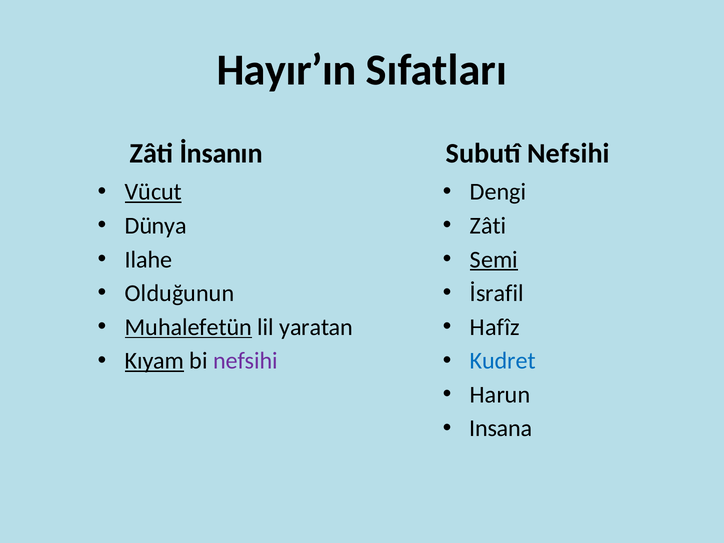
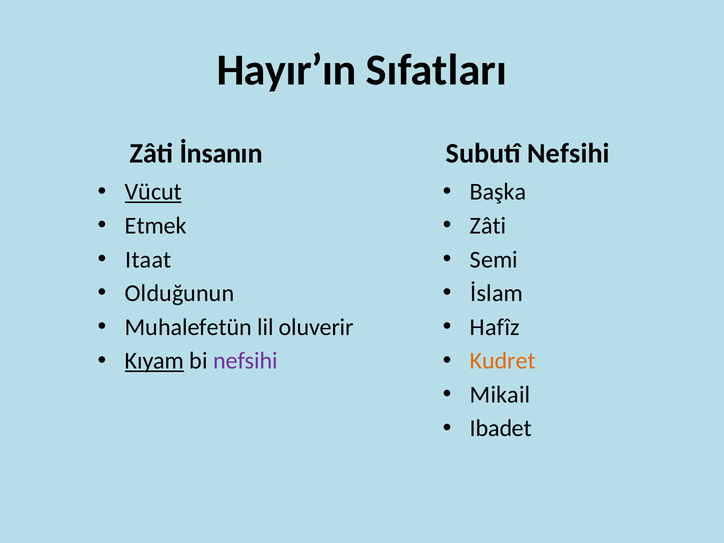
Dengi: Dengi -> Başka
Dünya: Dünya -> Etmek
Ilahe: Ilahe -> Itaat
Semi underline: present -> none
İsrafil: İsrafil -> İslam
Muhalefetün underline: present -> none
yaratan: yaratan -> oluverir
Kudret colour: blue -> orange
Harun: Harun -> Mikail
Insana: Insana -> Ibadet
